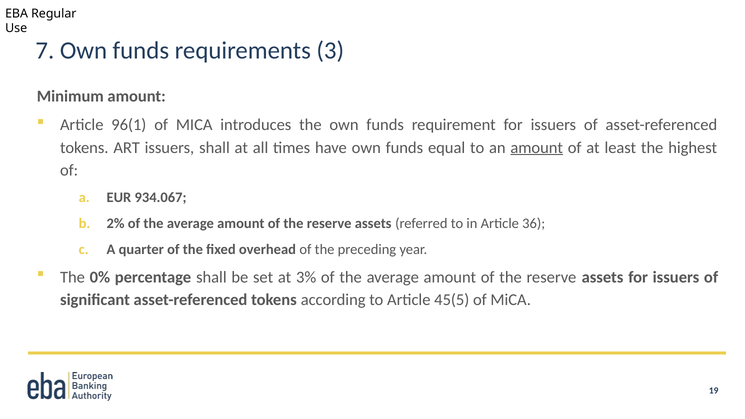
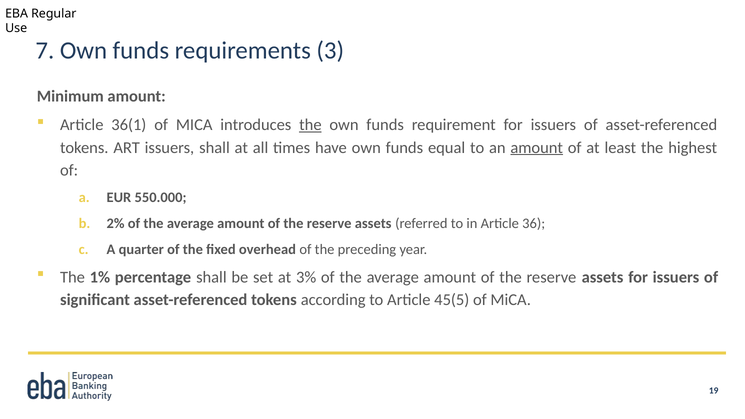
96(1: 96(1 -> 36(1
the at (310, 125) underline: none -> present
934.067: 934.067 -> 550.000
0%: 0% -> 1%
